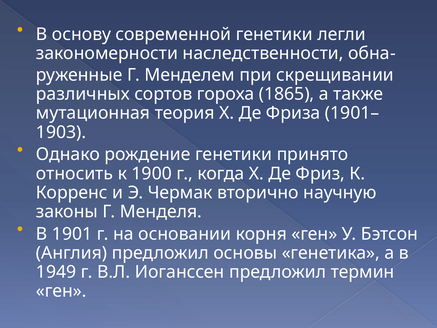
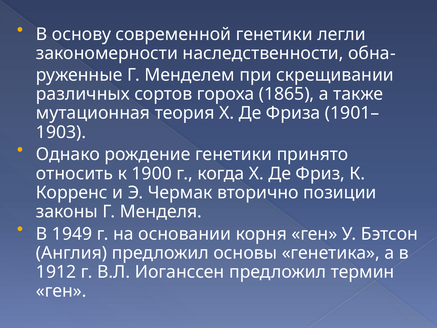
научную: научную -> позиции
1901: 1901 -> 1949
1949: 1949 -> 1912
